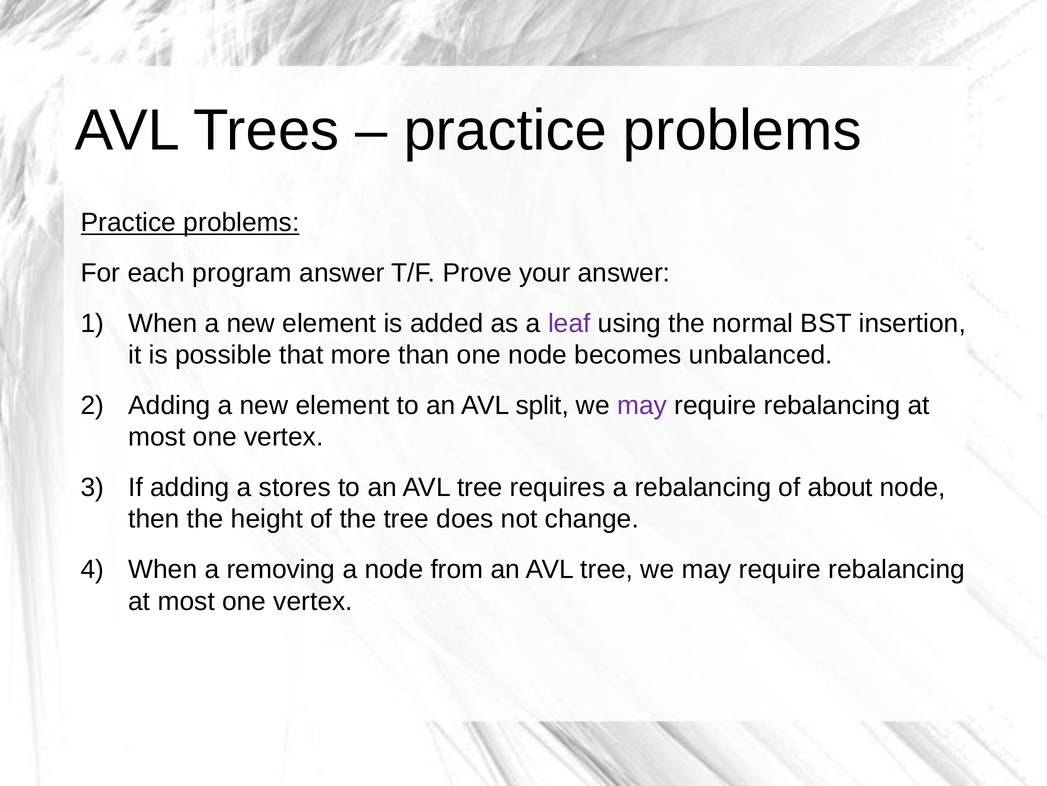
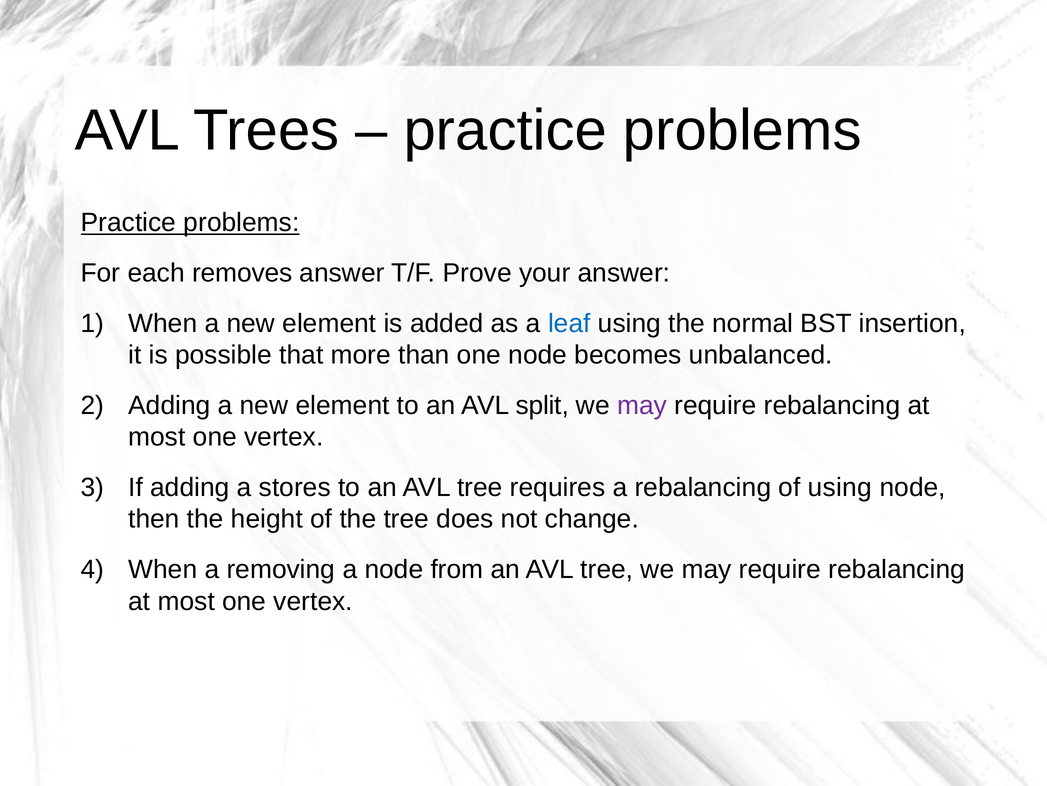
program: program -> removes
leaf colour: purple -> blue
of about: about -> using
